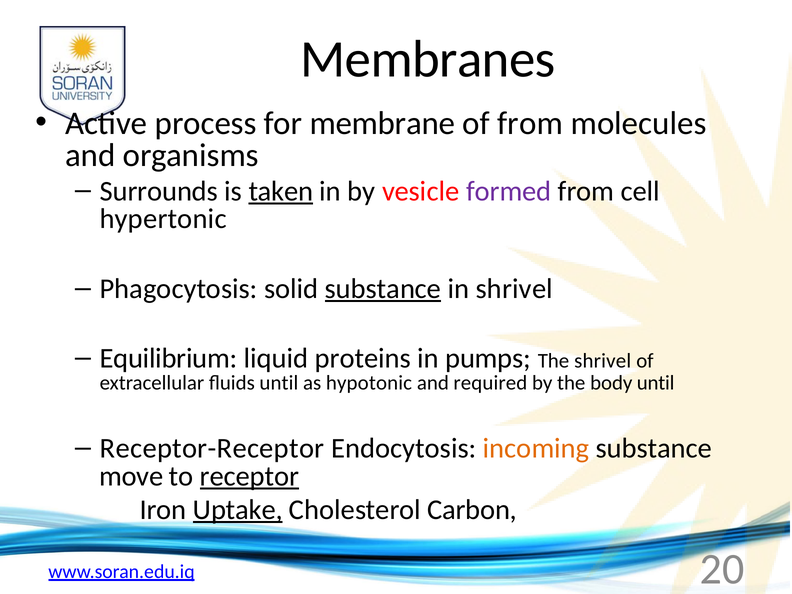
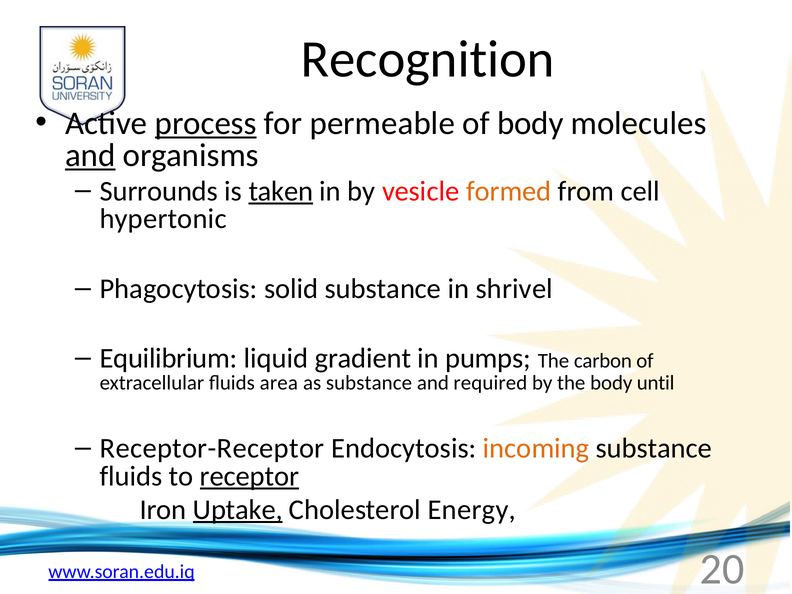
Membranes: Membranes -> Recognition
process underline: none -> present
membrane: membrane -> permeable
of from: from -> body
and at (90, 156) underline: none -> present
formed colour: purple -> orange
substance at (383, 289) underline: present -> none
proteins: proteins -> gradient
The shrivel: shrivel -> carbon
fluids until: until -> area
as hypotonic: hypotonic -> substance
move at (131, 476): move -> fluids
Carbon: Carbon -> Energy
